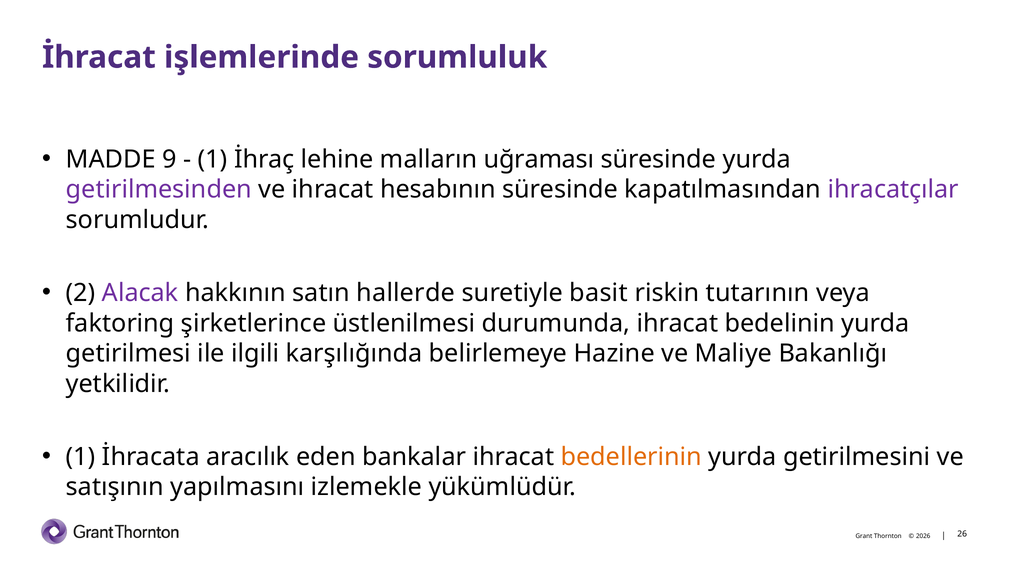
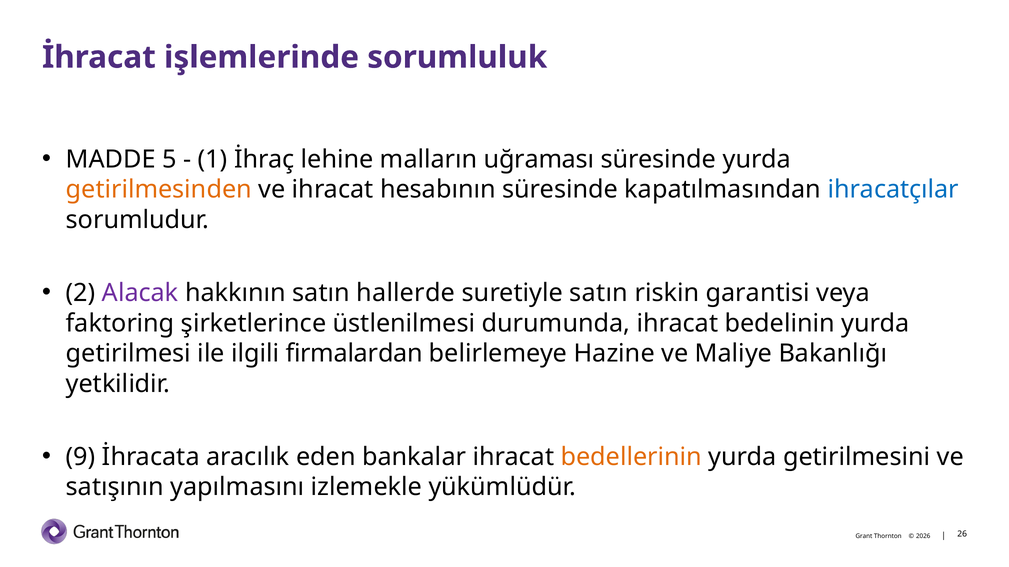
9: 9 -> 5
getirilmesinden colour: purple -> orange
ihracatçılar colour: purple -> blue
suretiyle basit: basit -> satın
tutarının: tutarının -> garantisi
karşılığında: karşılığında -> firmalardan
1 at (81, 457): 1 -> 9
